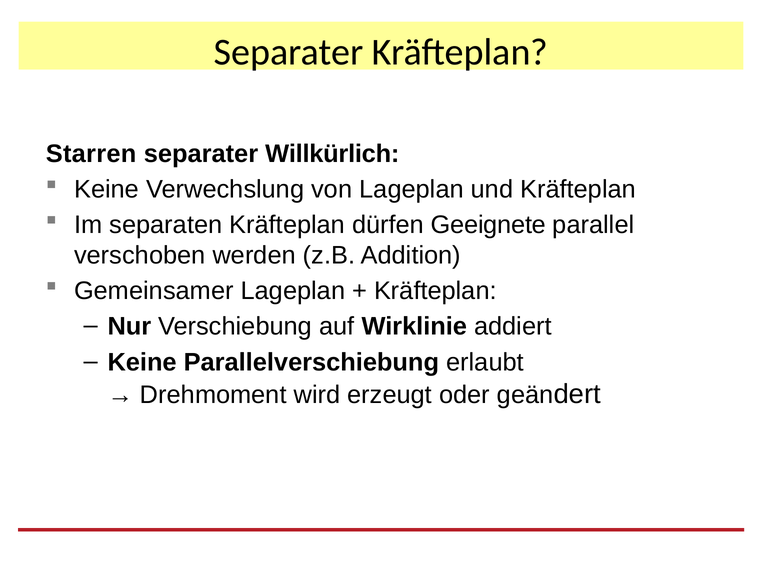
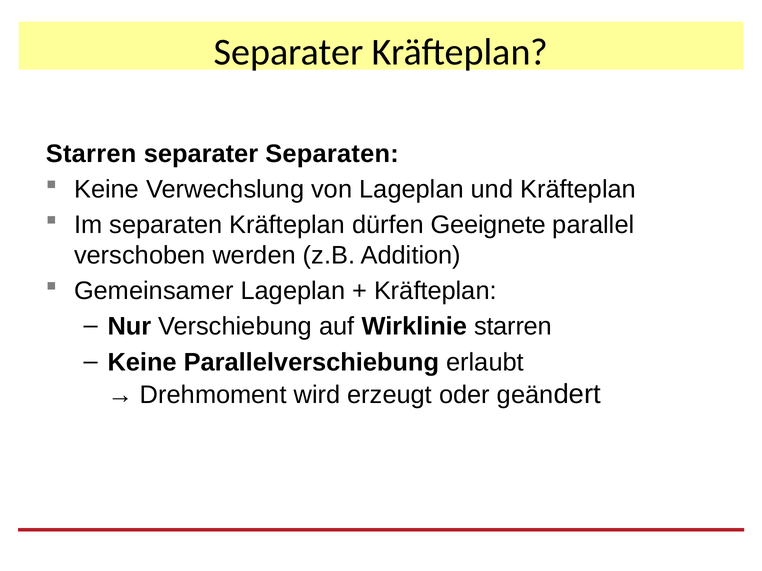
separater Willkürlich: Willkürlich -> Separaten
Wirklinie addiert: addiert -> starren
